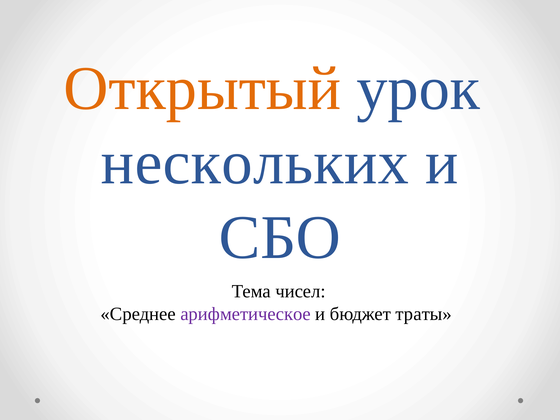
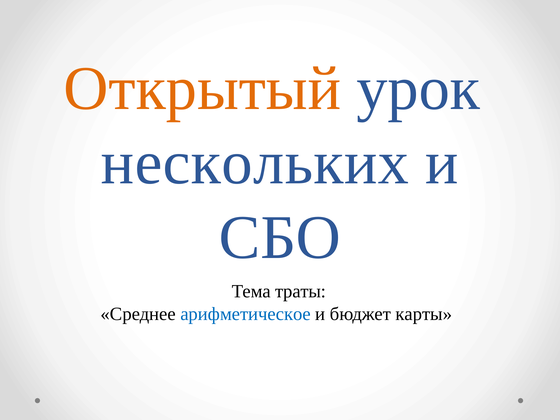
чисел: чисел -> траты
арифметическое colour: purple -> blue
траты: траты -> карты
